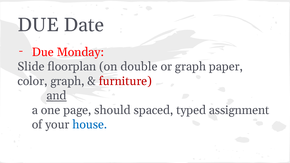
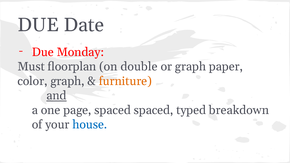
Slide: Slide -> Must
furniture colour: red -> orange
page should: should -> spaced
assignment: assignment -> breakdown
